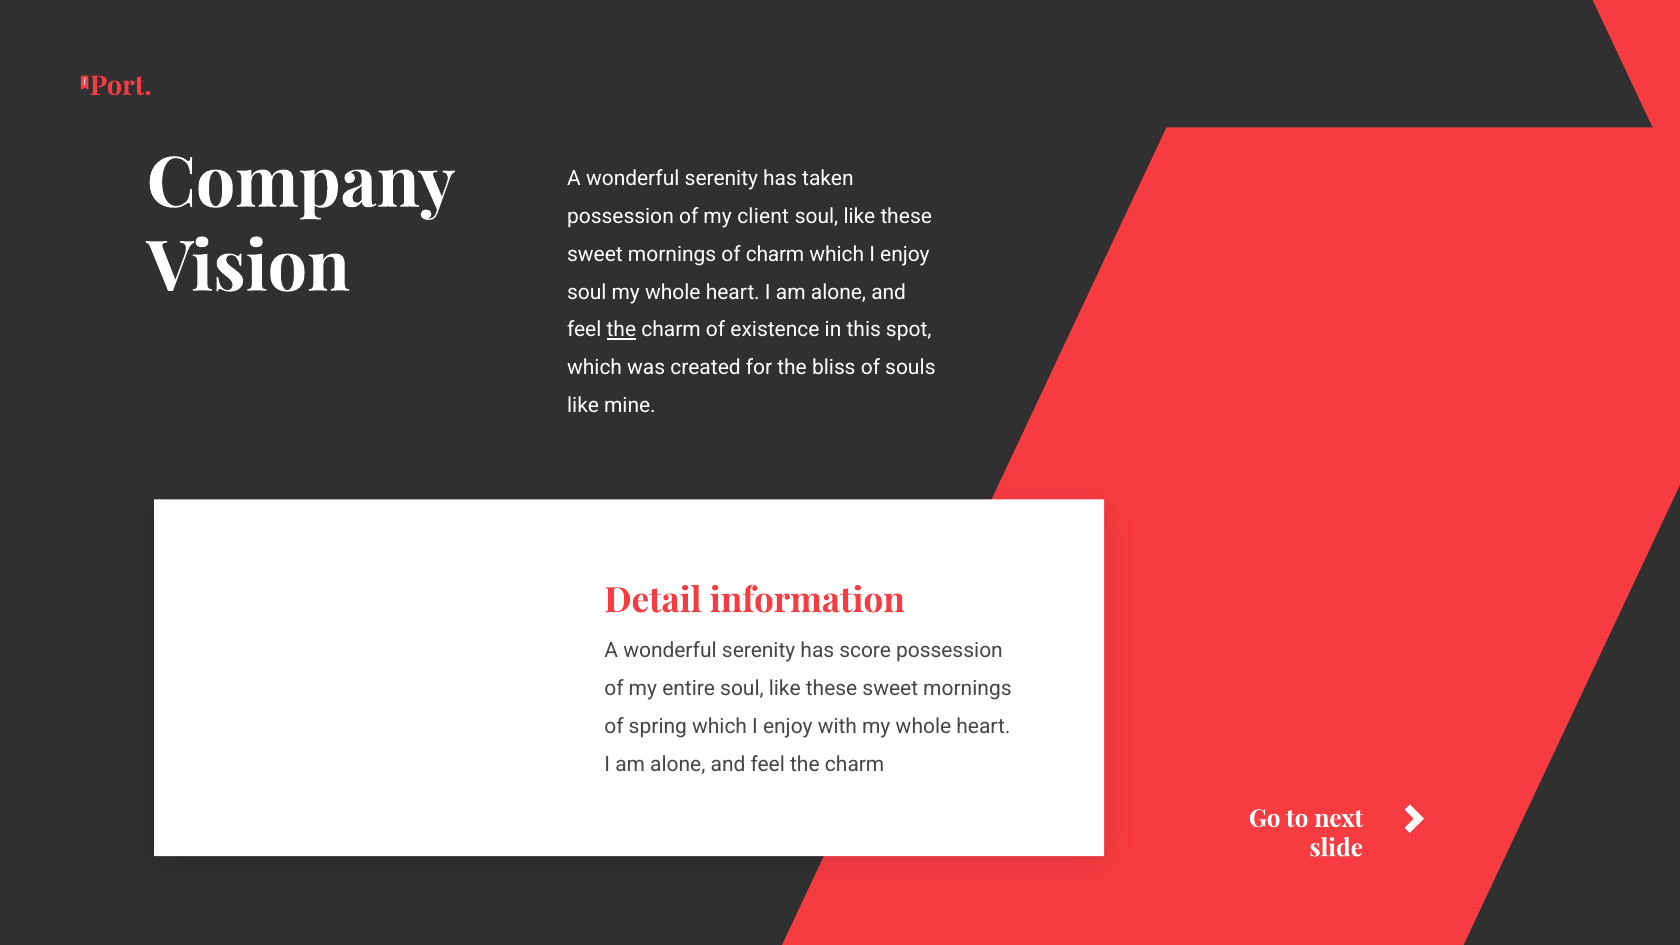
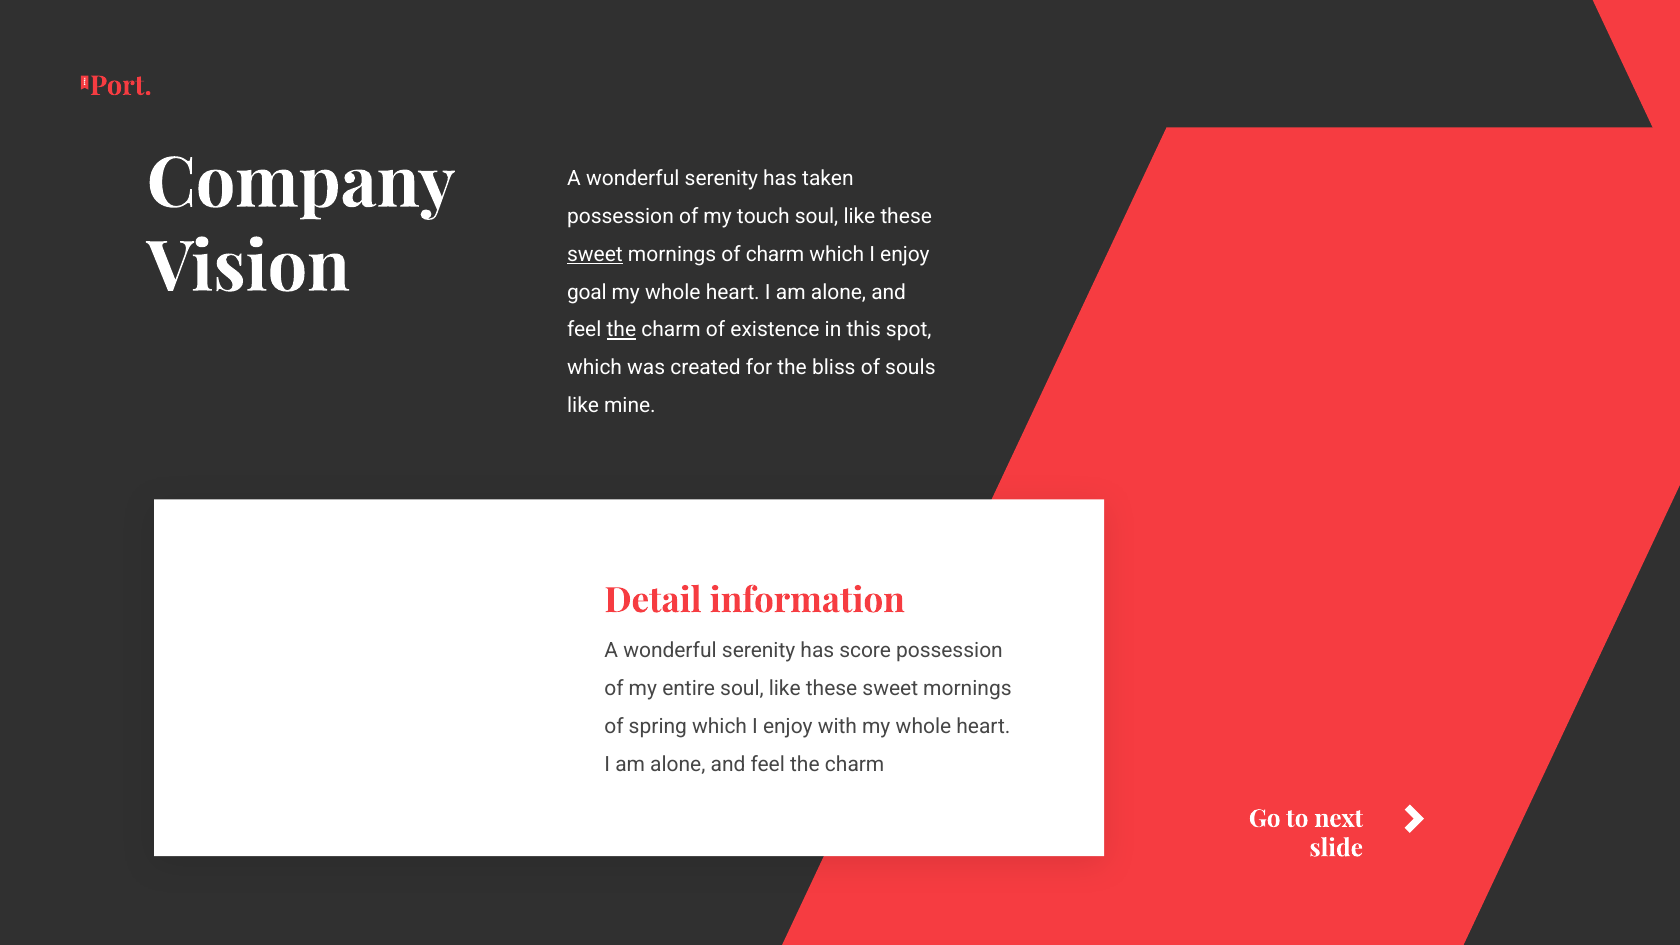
client: client -> touch
sweet at (595, 254) underline: none -> present
soul at (587, 292): soul -> goal
